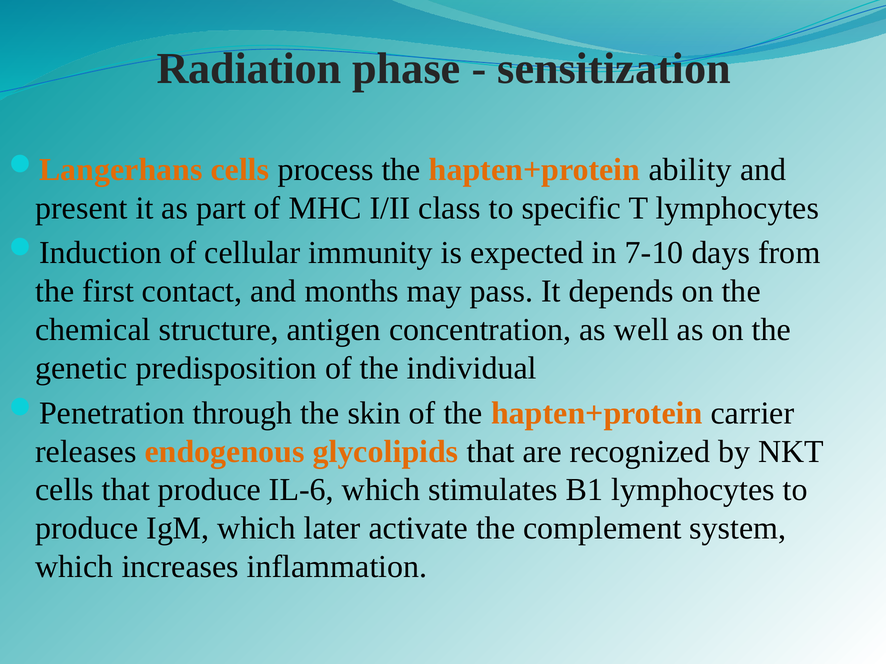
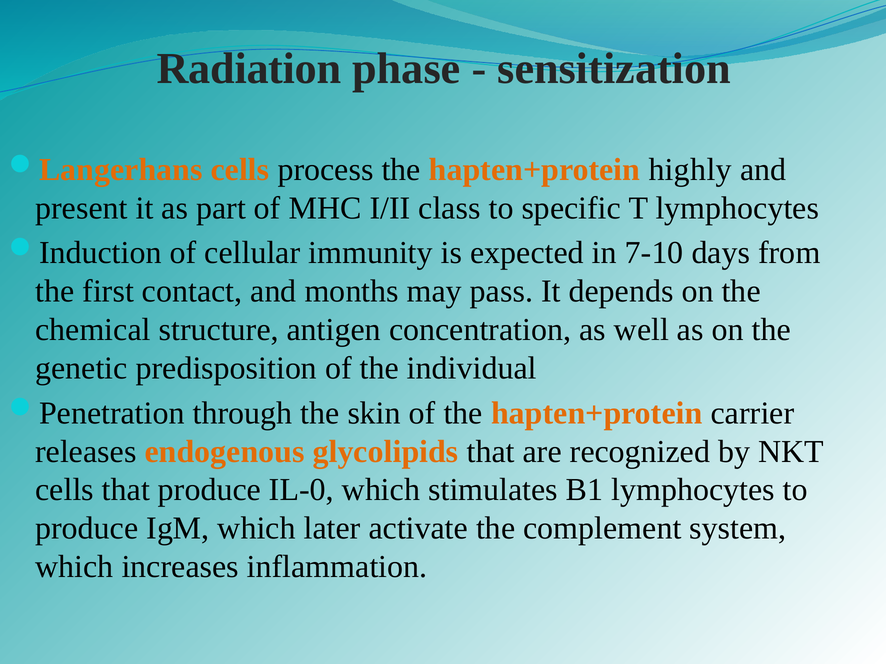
ability: ability -> highly
IL-6: IL-6 -> IL-0
